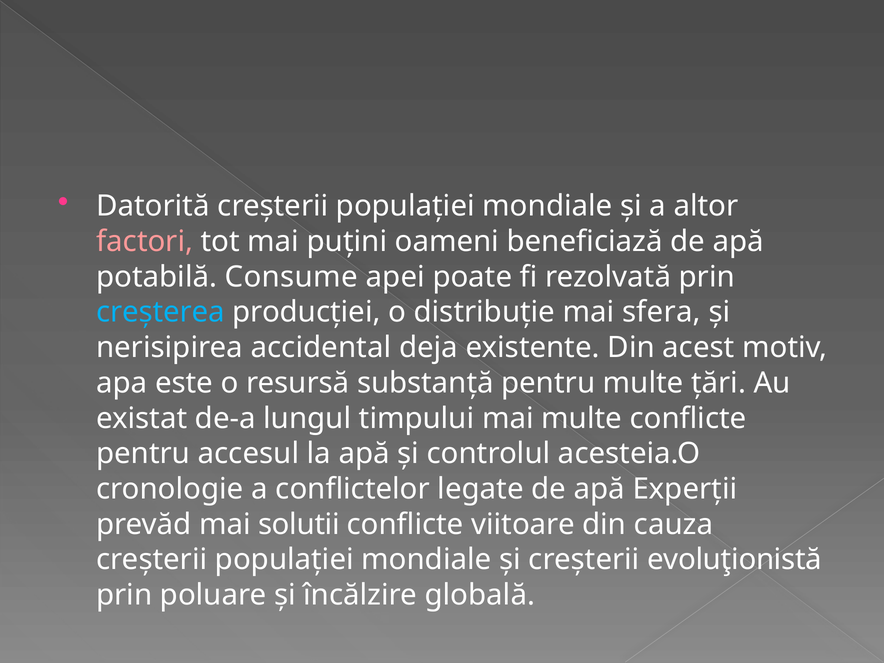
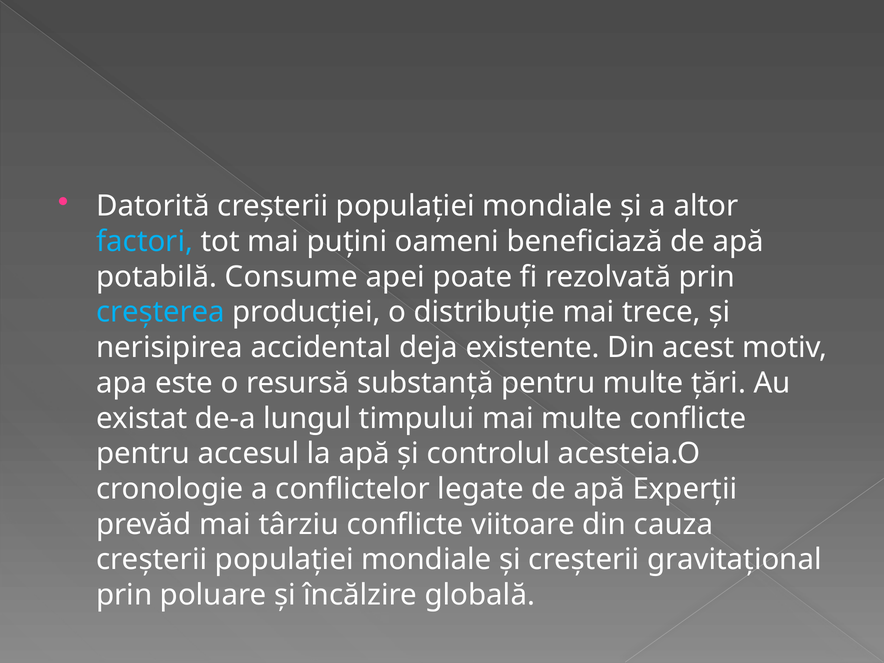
factori colour: pink -> light blue
sfera: sfera -> trece
solutii: solutii -> târziu
evoluţionistă: evoluţionistă -> gravitațional
